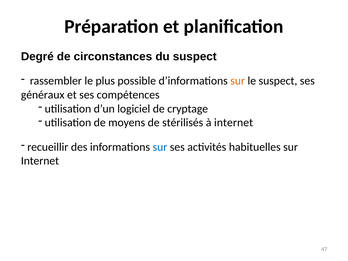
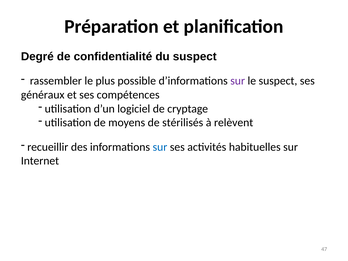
circonstances: circonstances -> confidentialité
sur at (238, 81) colour: orange -> purple
à internet: internet -> relèvent
